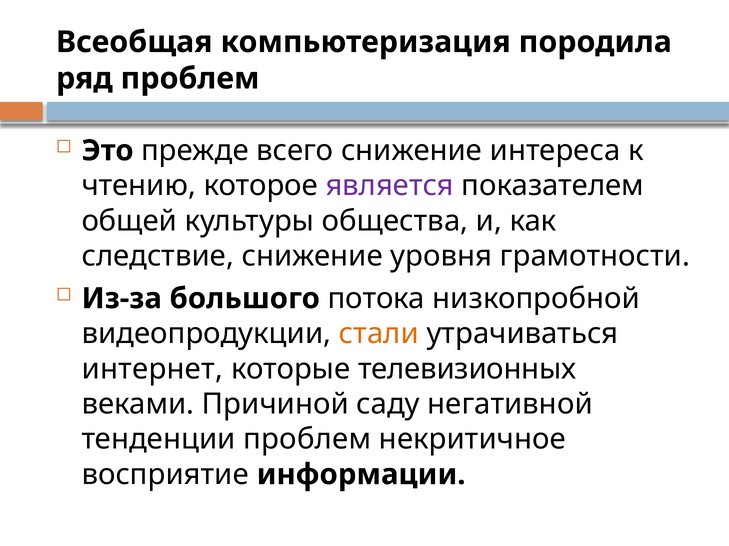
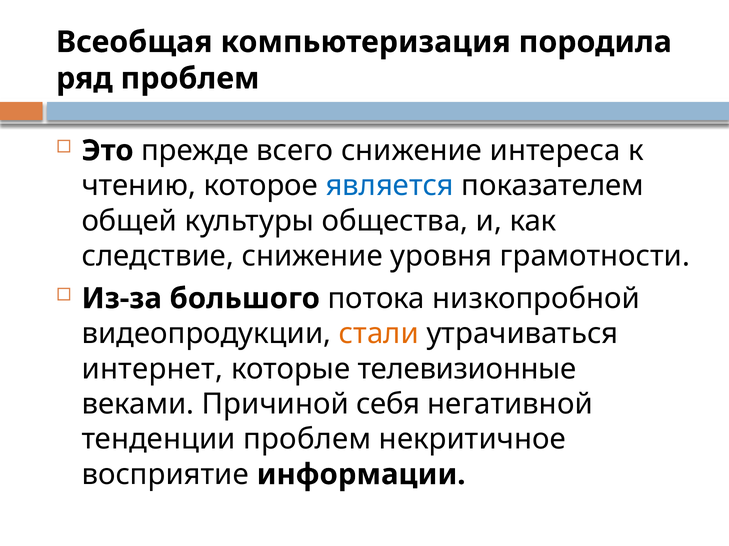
является colour: purple -> blue
телевизионных: телевизионных -> телевизионные
саду: саду -> себя
